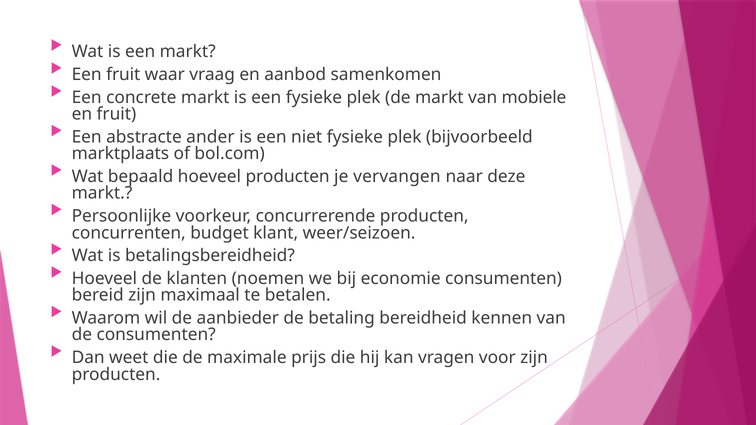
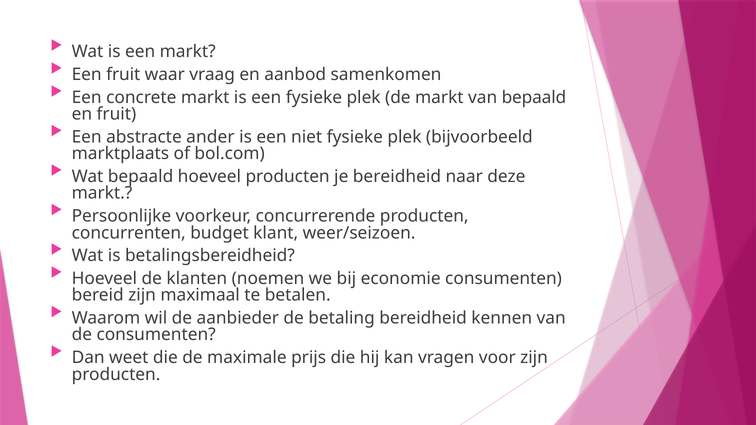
van mobiele: mobiele -> bepaald
je vervangen: vervangen -> bereidheid
